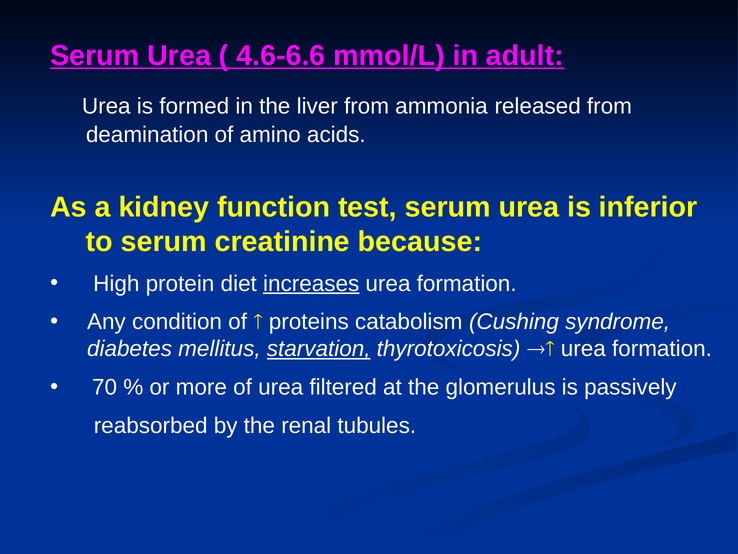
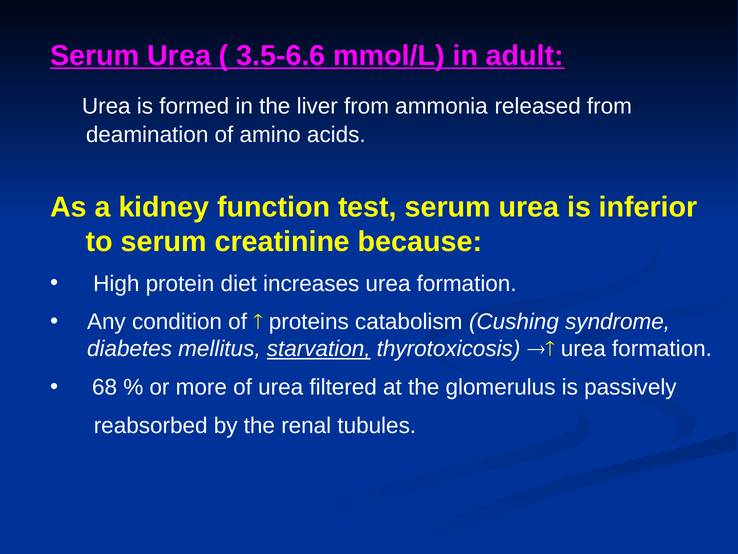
4.6-6.6: 4.6-6.6 -> 3.5-6.6
increases underline: present -> none
70: 70 -> 68
